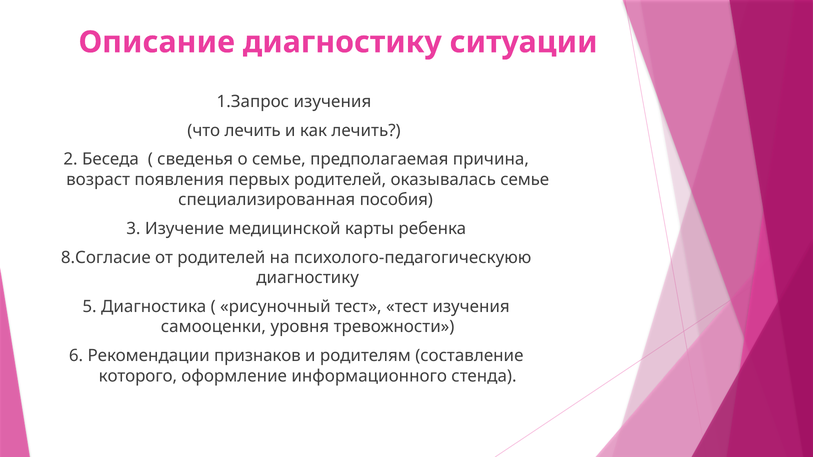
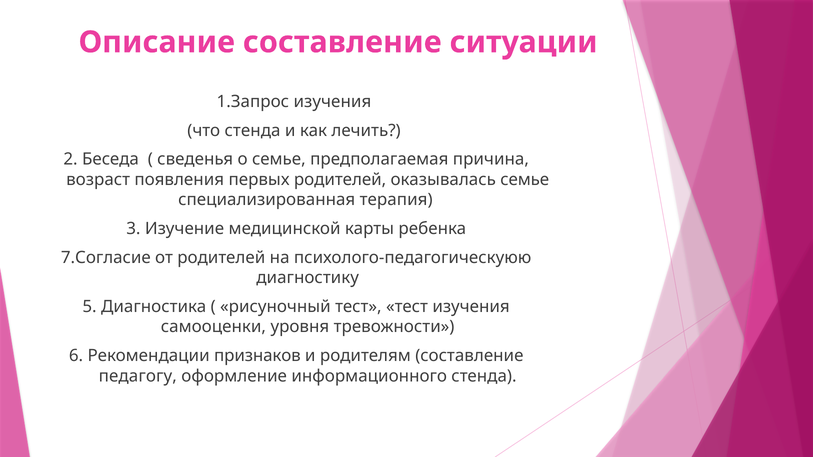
Описание диагностику: диагностику -> составление
что лечить: лечить -> стенда
пособия: пособия -> терапия
8.Согласие: 8.Согласие -> 7.Согласие
которого: которого -> педагогу
